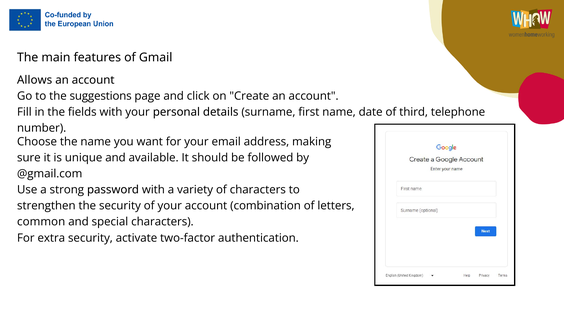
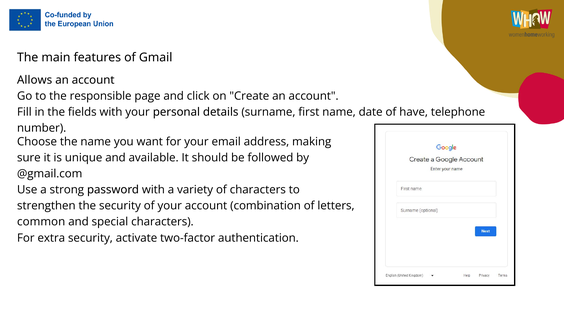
suggestions: suggestions -> responsible
third: third -> have
